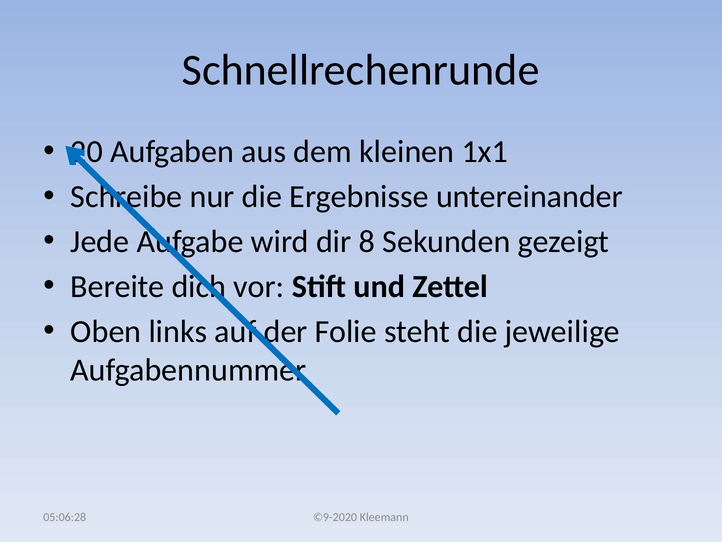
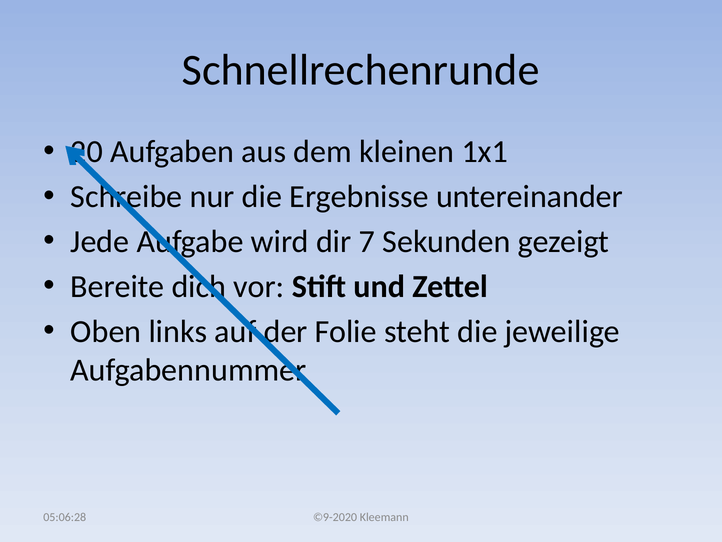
8: 8 -> 7
